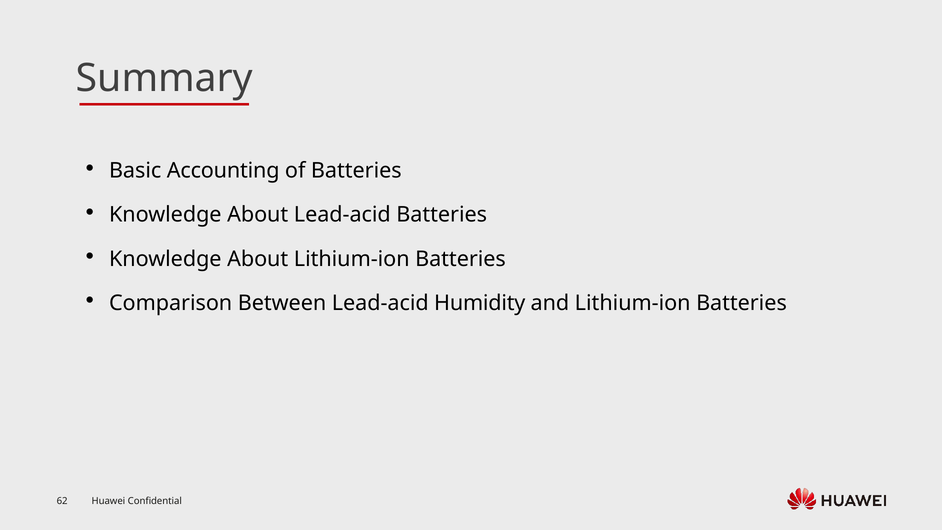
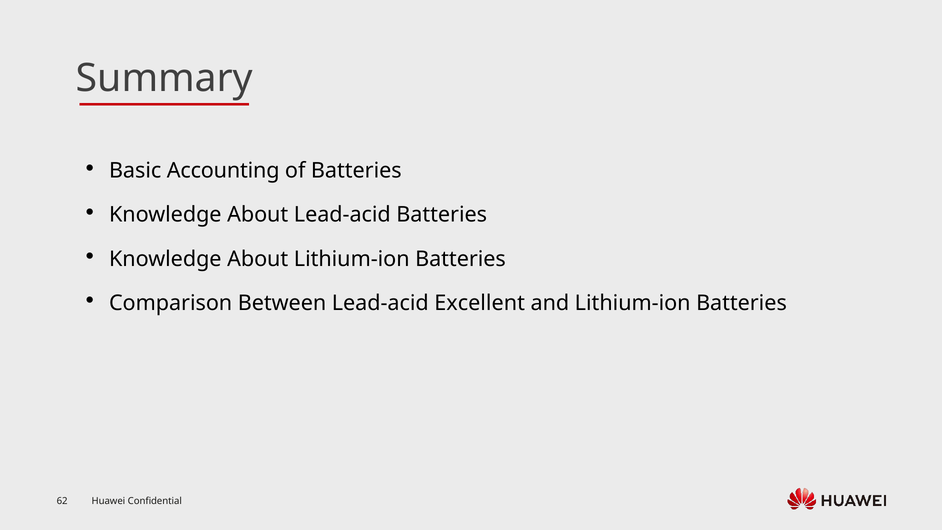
Humidity: Humidity -> Excellent
